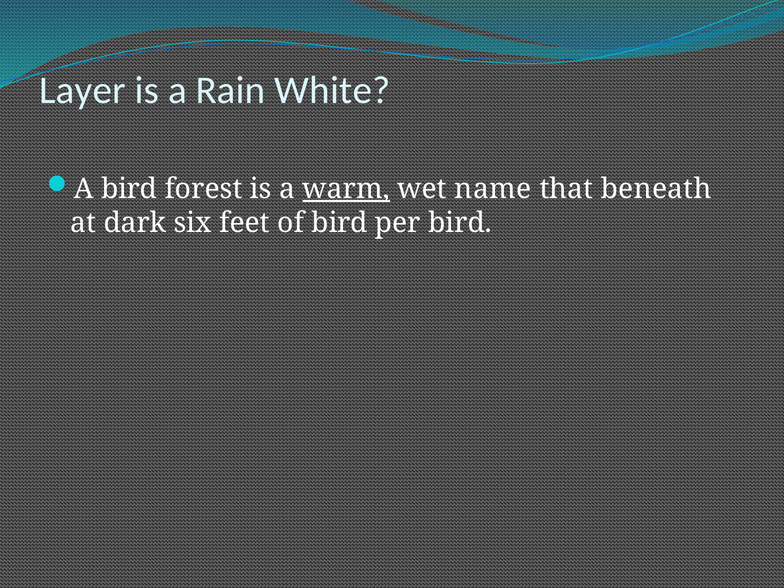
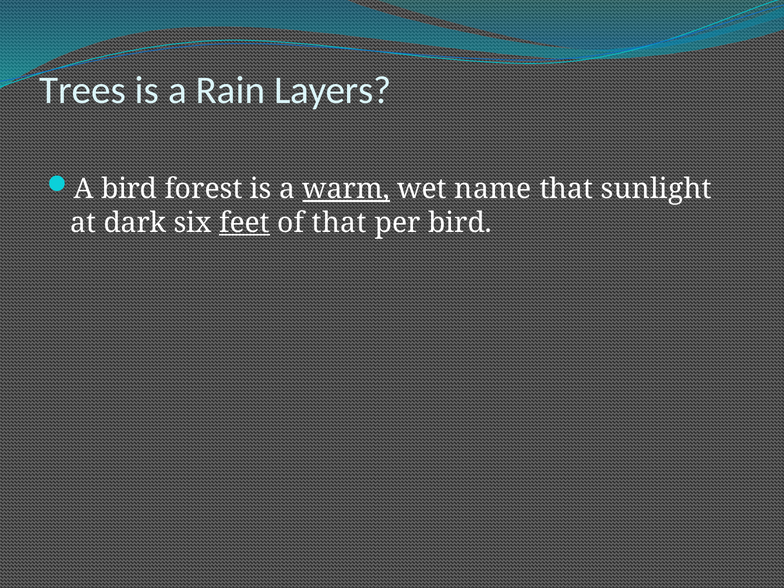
Layer: Layer -> Trees
White: White -> Layers
beneath: beneath -> sunlight
feet underline: none -> present
of bird: bird -> that
